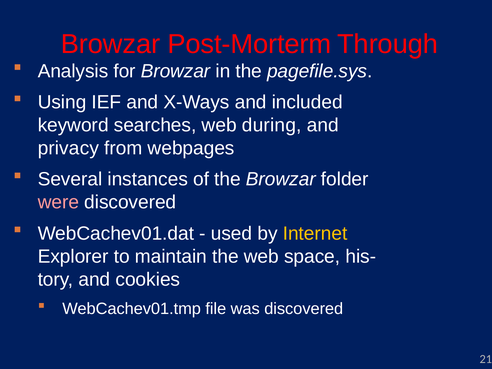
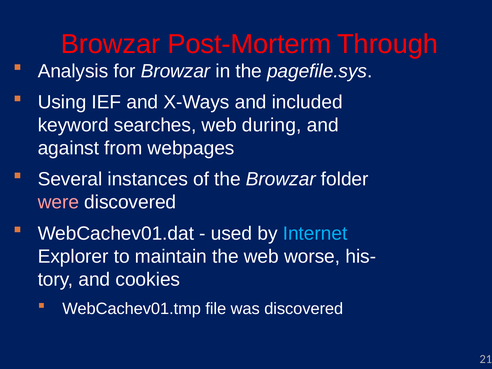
privacy: privacy -> against
Internet colour: yellow -> light blue
space: space -> worse
